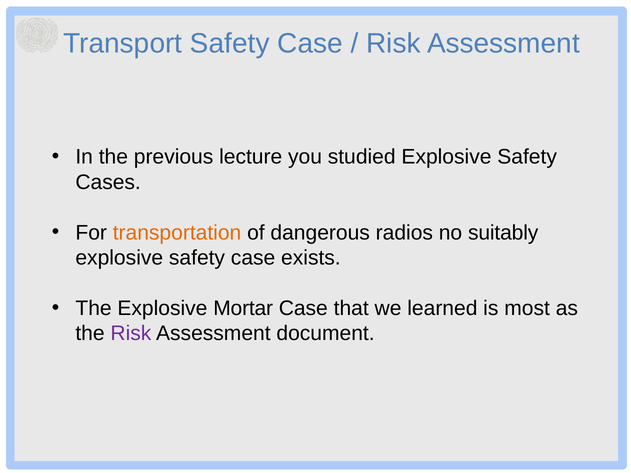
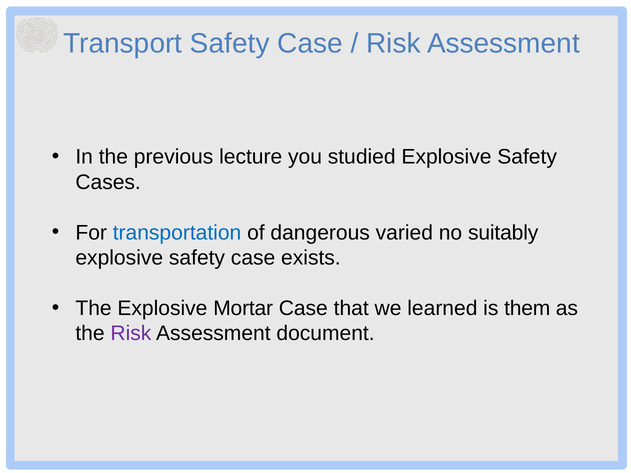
transportation colour: orange -> blue
radios: radios -> varied
most: most -> them
